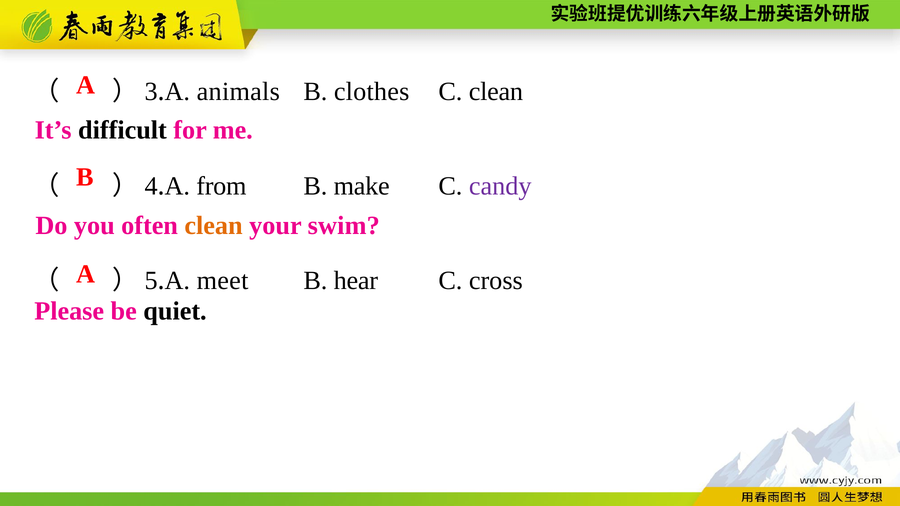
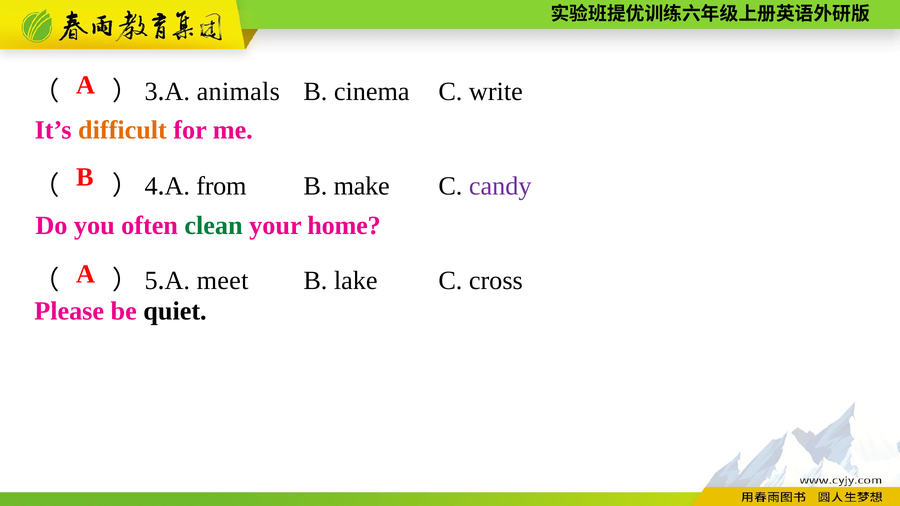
clothes: clothes -> cinema
C clean: clean -> write
difficult colour: black -> orange
clean at (214, 226) colour: orange -> green
swim: swim -> home
hear: hear -> lake
